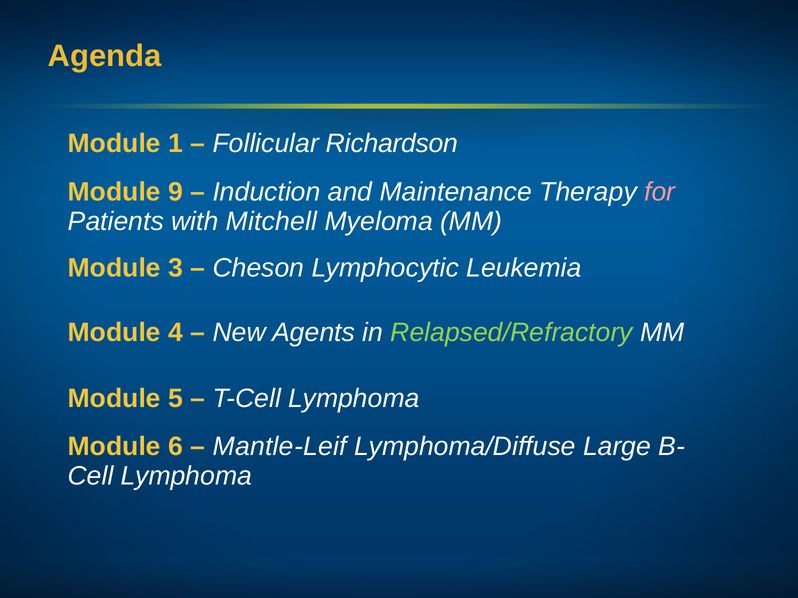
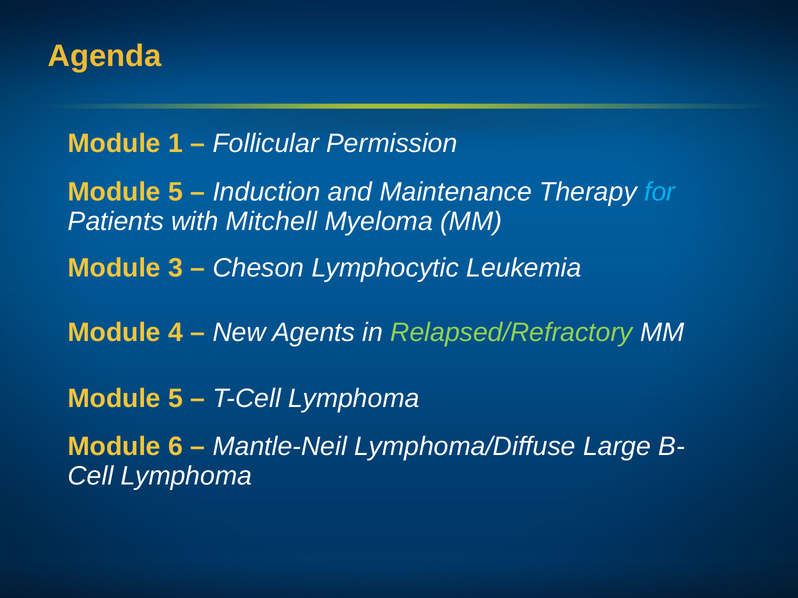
Richardson: Richardson -> Permission
9 at (176, 192): 9 -> 5
for colour: pink -> light blue
Mantle-Leif: Mantle-Leif -> Mantle-Neil
